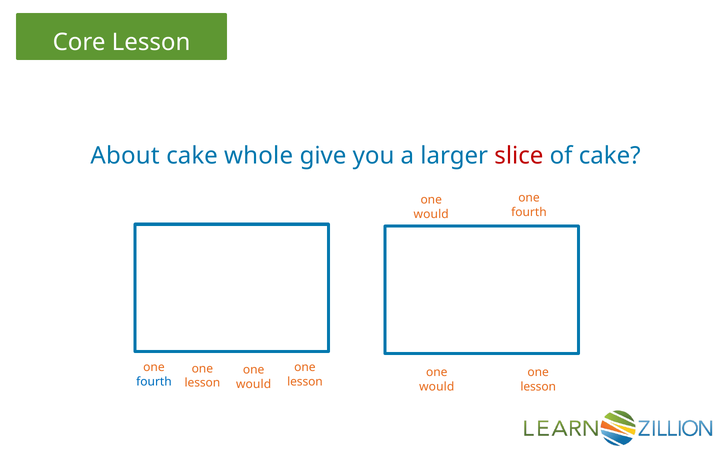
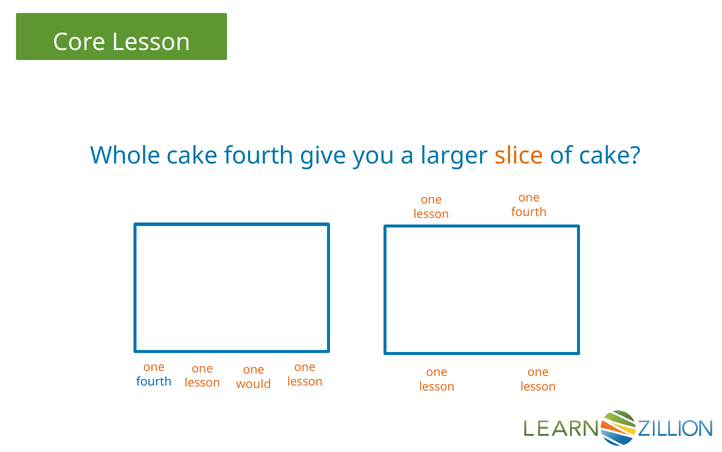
About: About -> Whole
cake whole: whole -> fourth
slice colour: red -> orange
would at (431, 214): would -> lesson
would at (437, 386): would -> lesson
